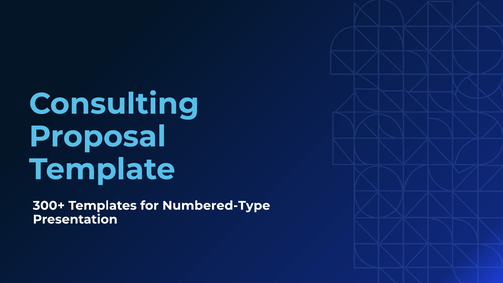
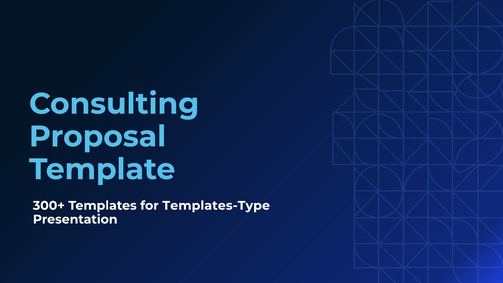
Numbered-Type: Numbered-Type -> Templates-Type
